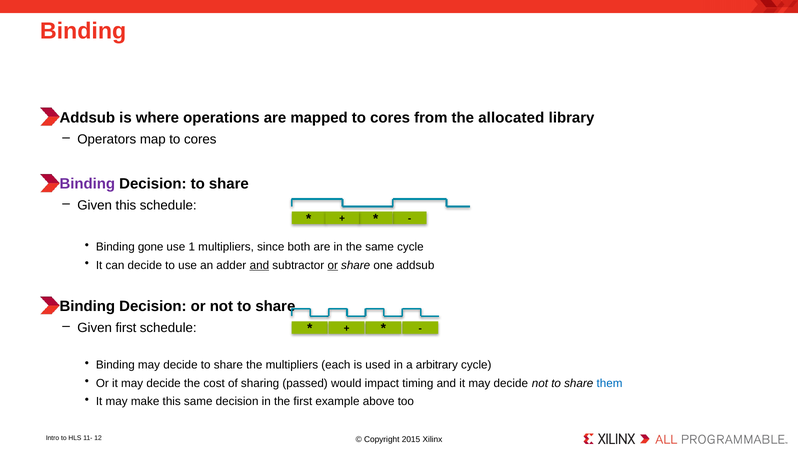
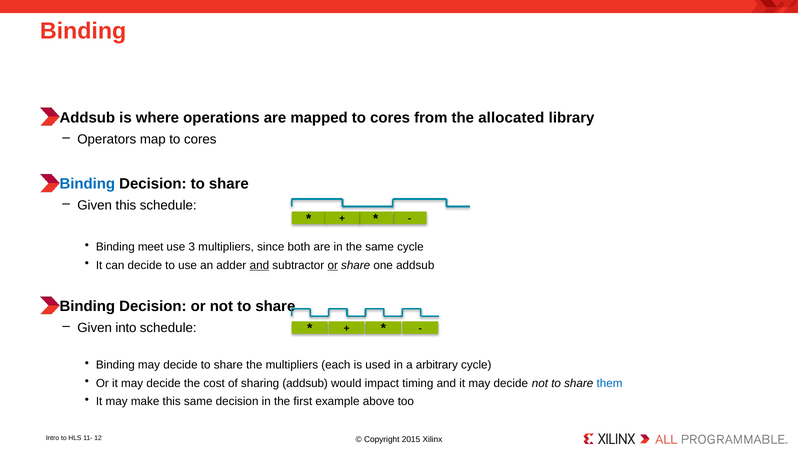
Binding at (87, 184) colour: purple -> blue
gone: gone -> meet
1: 1 -> 3
Given first: first -> into
sharing passed: passed -> addsub
